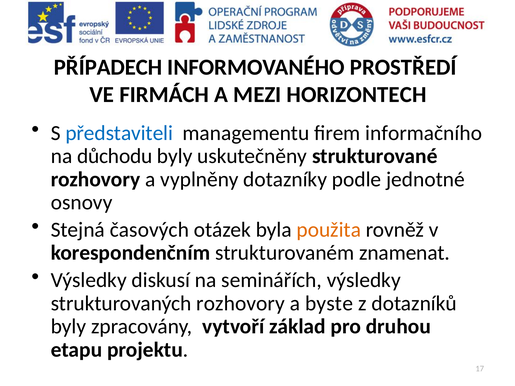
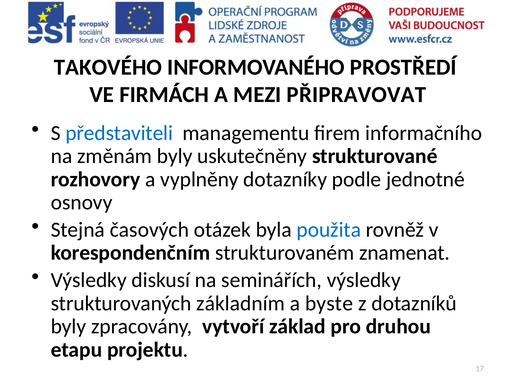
PŘÍPADECH: PŘÍPADECH -> TAKOVÉHO
HORIZONTECH: HORIZONTECH -> PŘIPRAVOVAT
důchodu: důchodu -> změnám
použita colour: orange -> blue
strukturovaných rozhovory: rozhovory -> základním
